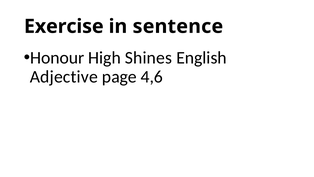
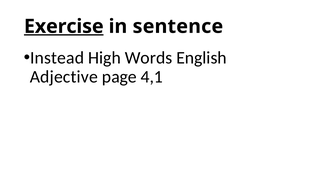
Exercise underline: none -> present
Honour: Honour -> Instead
Shines: Shines -> Words
4,6: 4,6 -> 4,1
